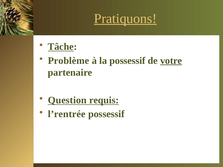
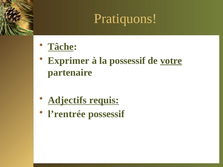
Pratiquons underline: present -> none
Problème: Problème -> Exprimer
Question: Question -> Adjectifs
